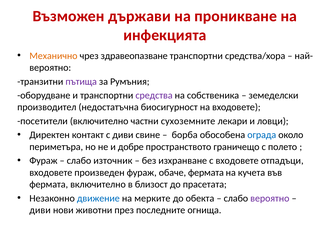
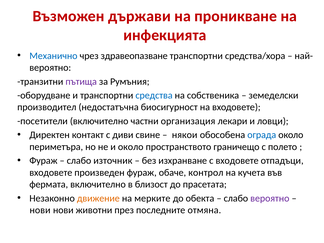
Механично colour: orange -> blue
средства colour: purple -> blue
сухоземните: сухоземните -> организация
борба: борба -> някои
и добре: добре -> около
обаче фермата: фермата -> контрол
движение colour: blue -> orange
диви at (40, 210): диви -> нови
огнища: огнища -> отмяна
